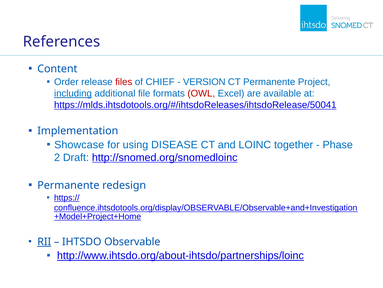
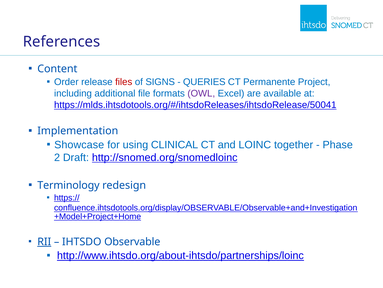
CHIEF: CHIEF -> SIGNS
VERSION: VERSION -> QUERIES
including underline: present -> none
OWL colour: red -> purple
DISEASE: DISEASE -> CLINICAL
Permanente at (68, 185): Permanente -> Terminology
